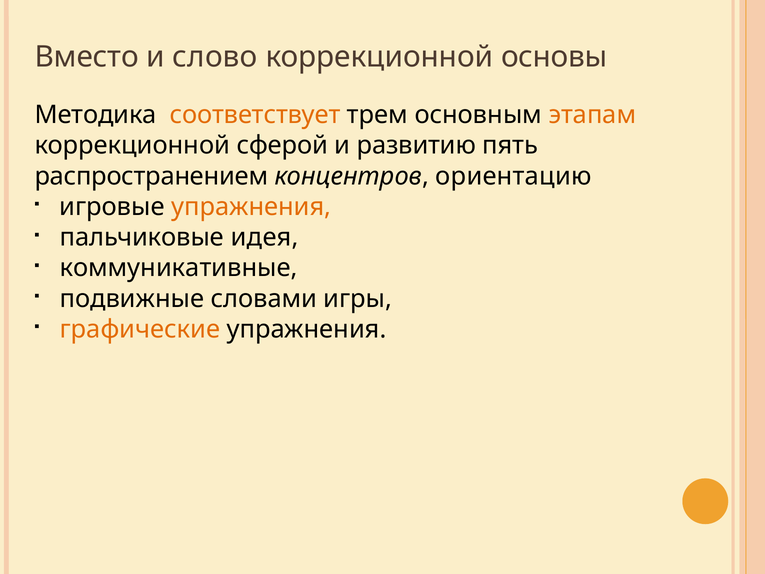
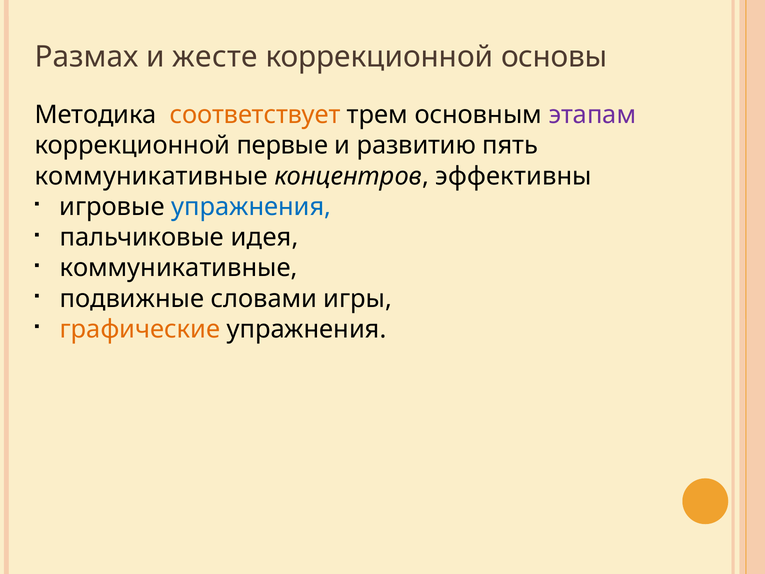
Вместо: Вместо -> Размах
слово: слово -> жесте
этапам colour: orange -> purple
сферой: сферой -> первые
распространением at (151, 176): распространением -> коммуникативные
ориентацию: ориентацию -> эффективны
упражнения at (251, 207) colour: orange -> blue
